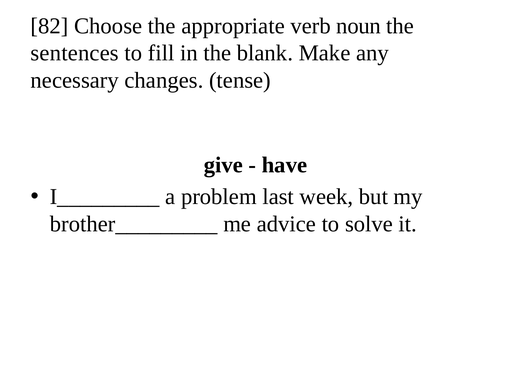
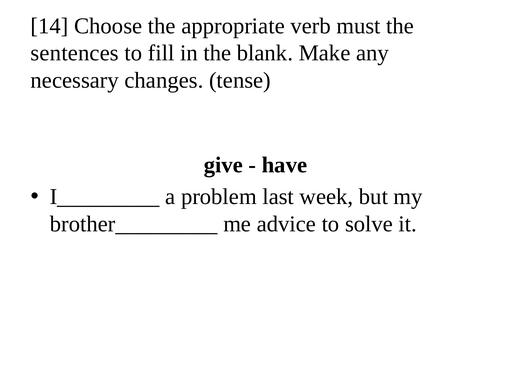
82: 82 -> 14
noun: noun -> must
